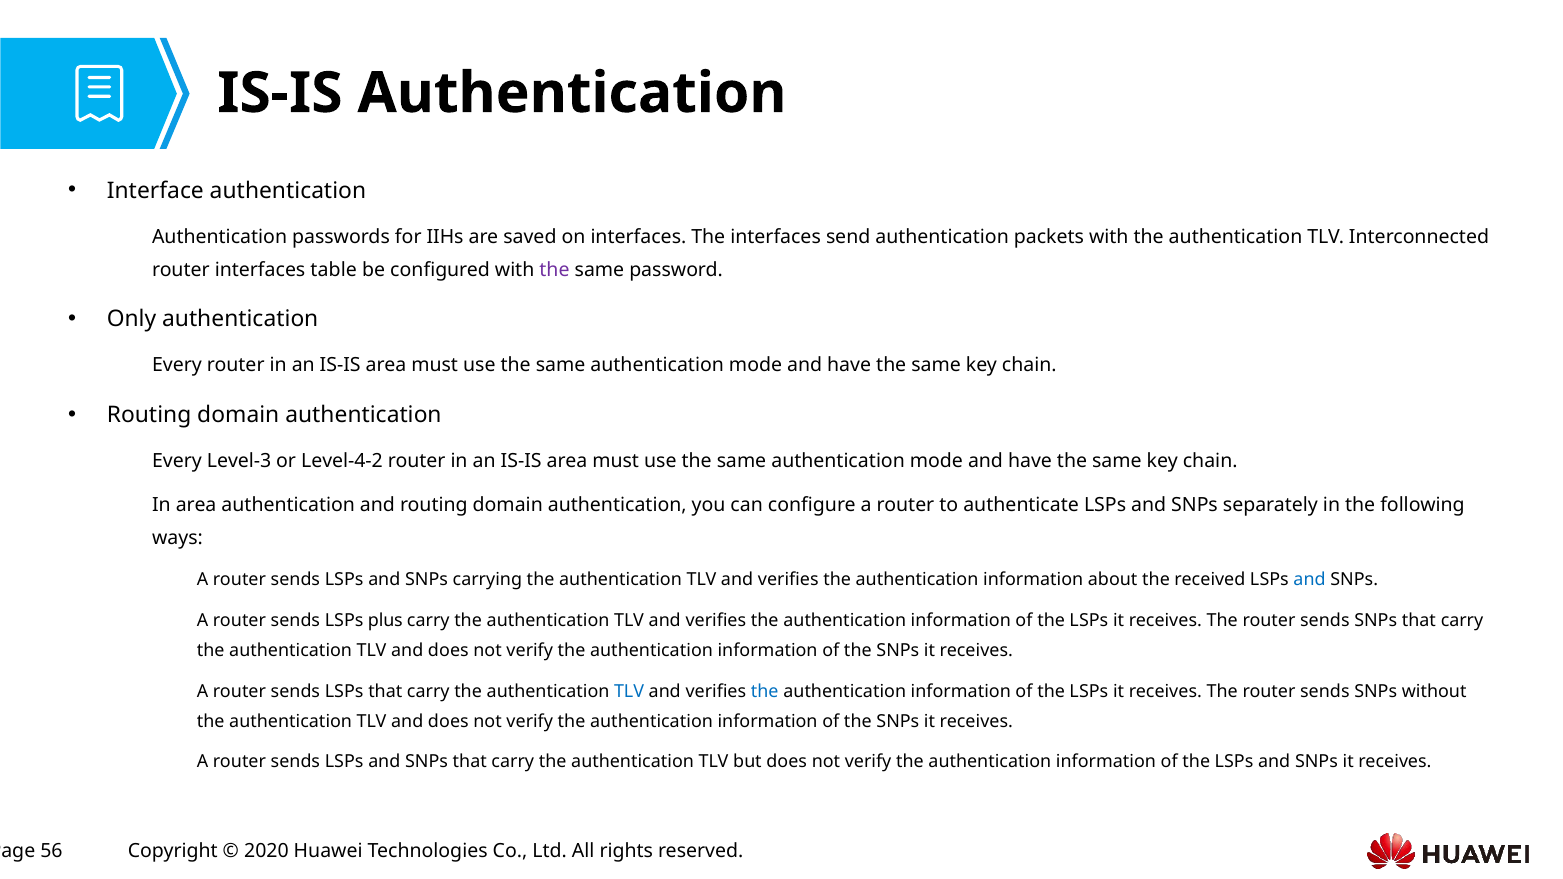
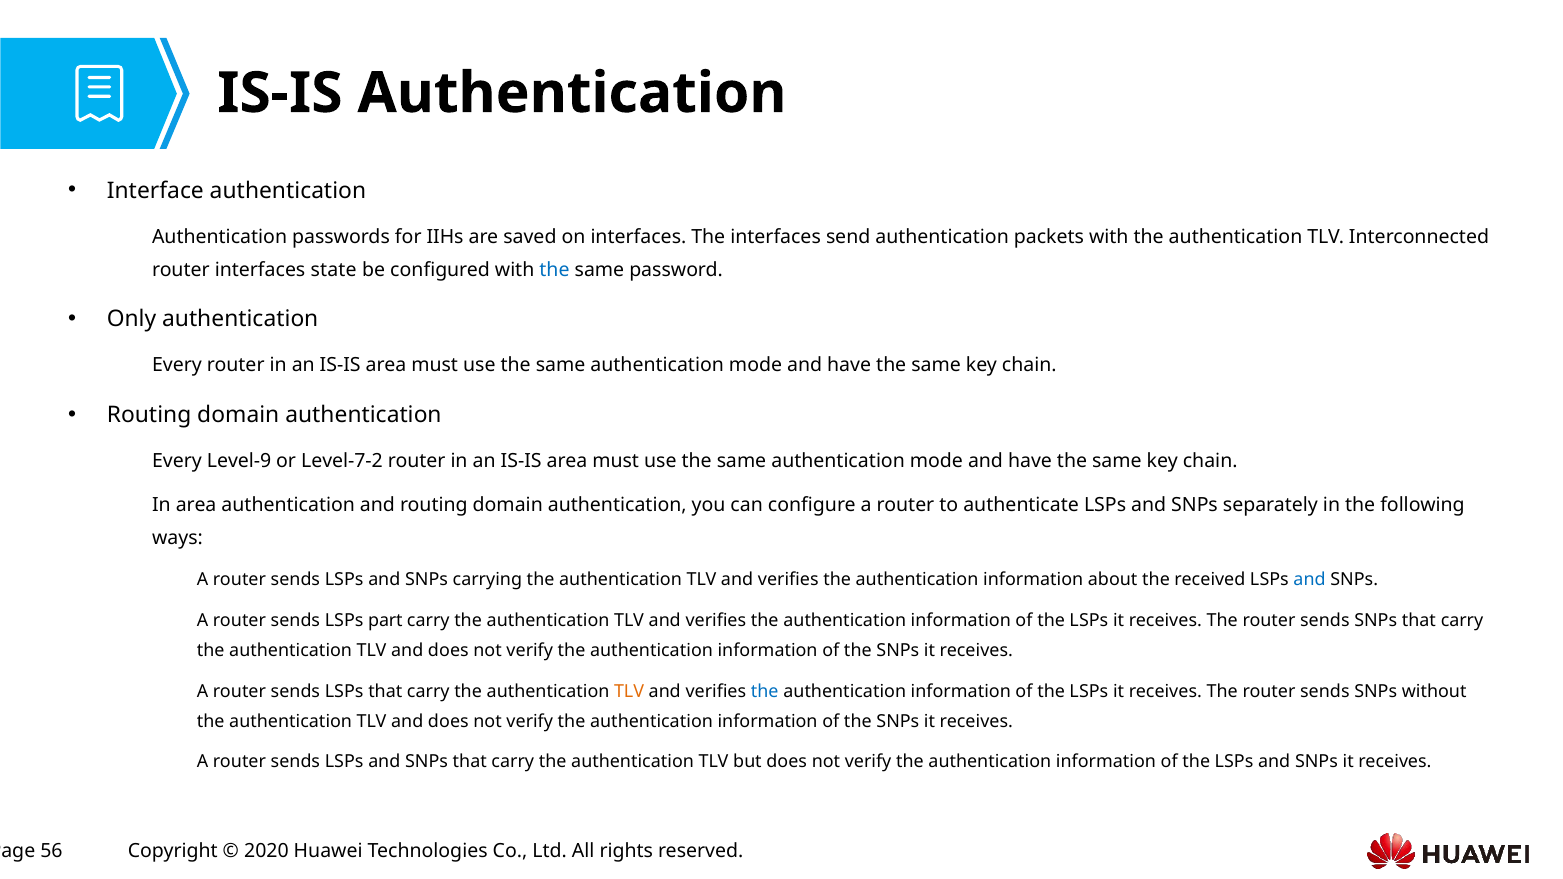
table: table -> state
the at (554, 270) colour: purple -> blue
Level-3: Level-3 -> Level-9
Level-4-2: Level-4-2 -> Level-7-2
plus: plus -> part
TLV at (629, 691) colour: blue -> orange
